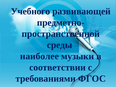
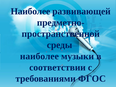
Учебного at (30, 11): Учебного -> Наиболее
